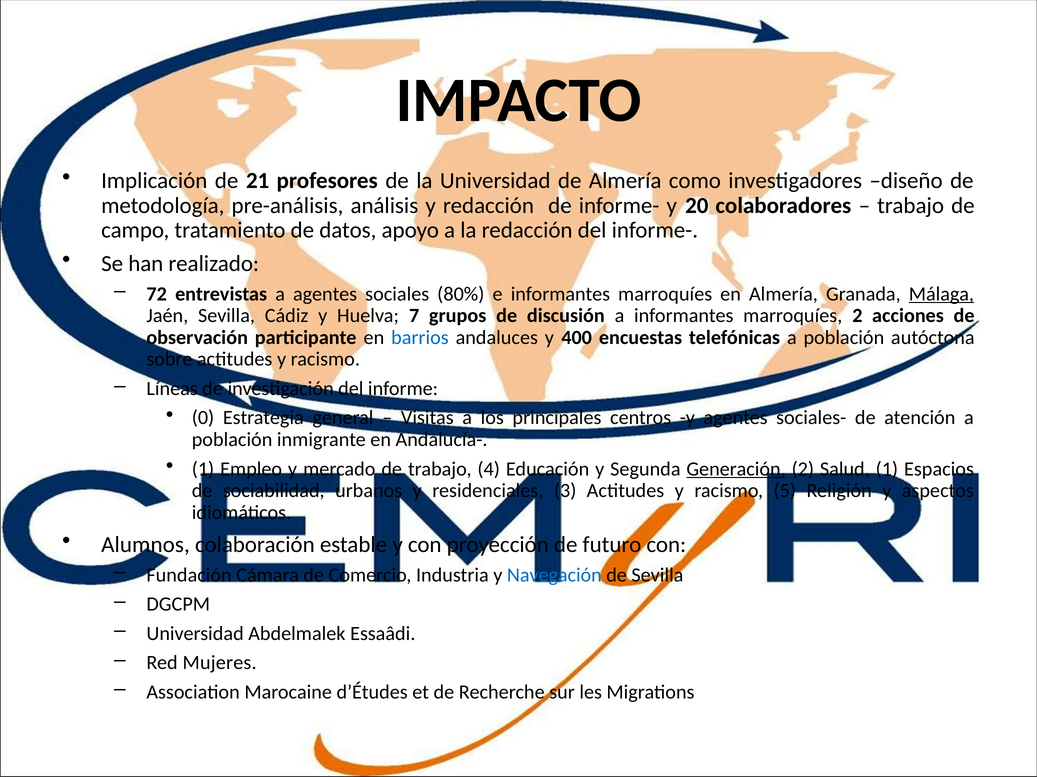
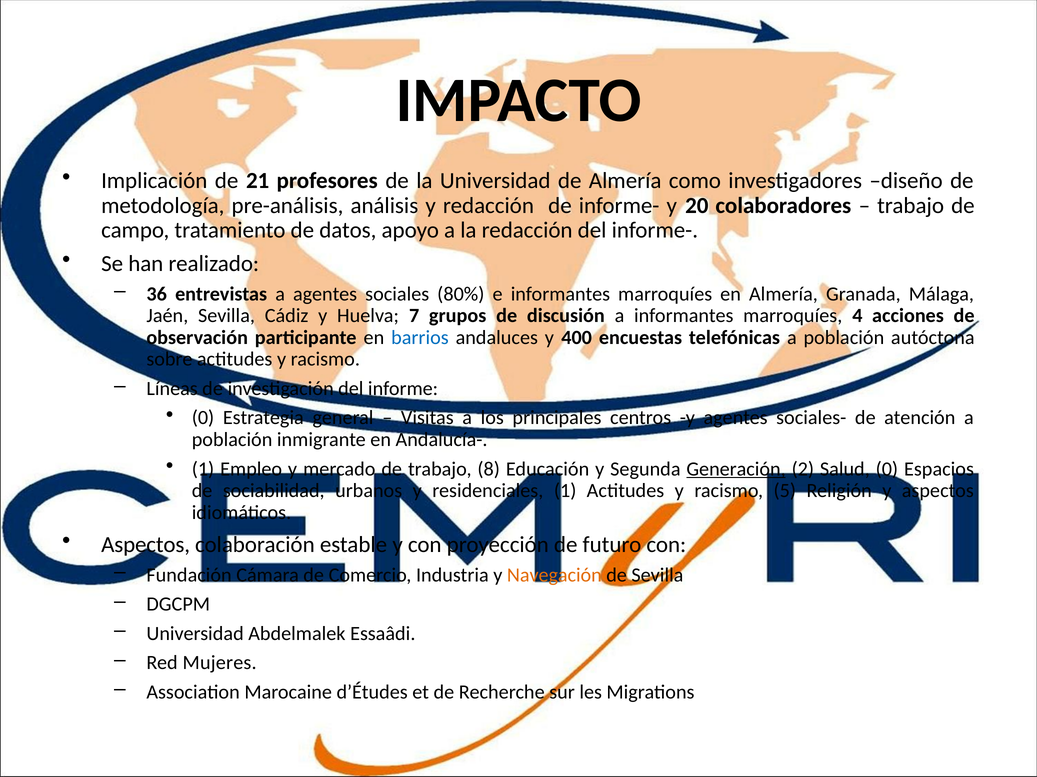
72: 72 -> 36
Málaga underline: present -> none
marroquíes 2: 2 -> 4
4: 4 -> 8
Salud 1: 1 -> 0
residenciales 3: 3 -> 1
Alumnos at (145, 545): Alumnos -> Aspectos
Navegación colour: blue -> orange
